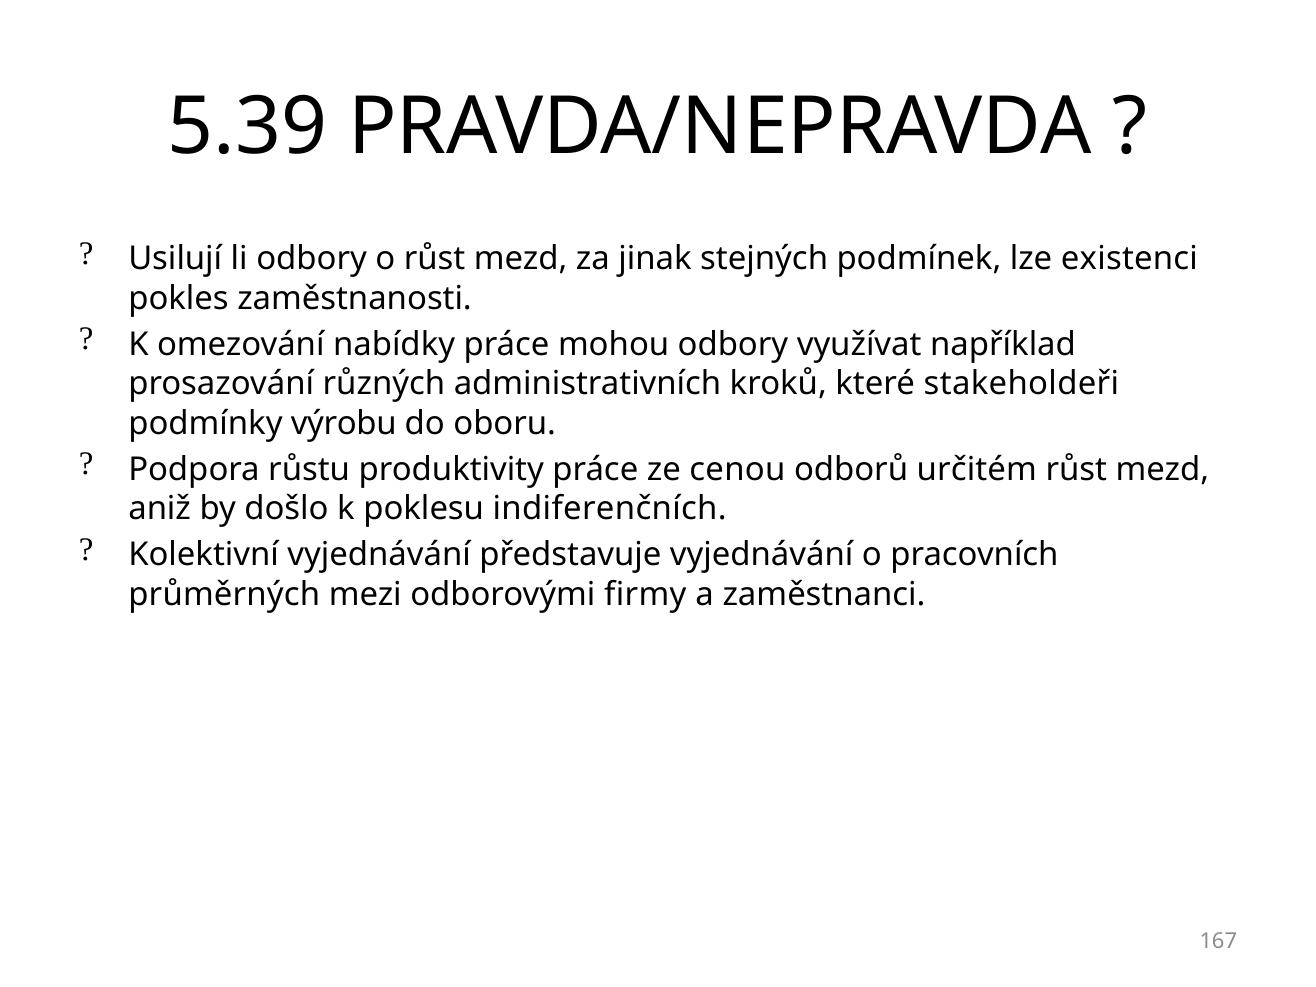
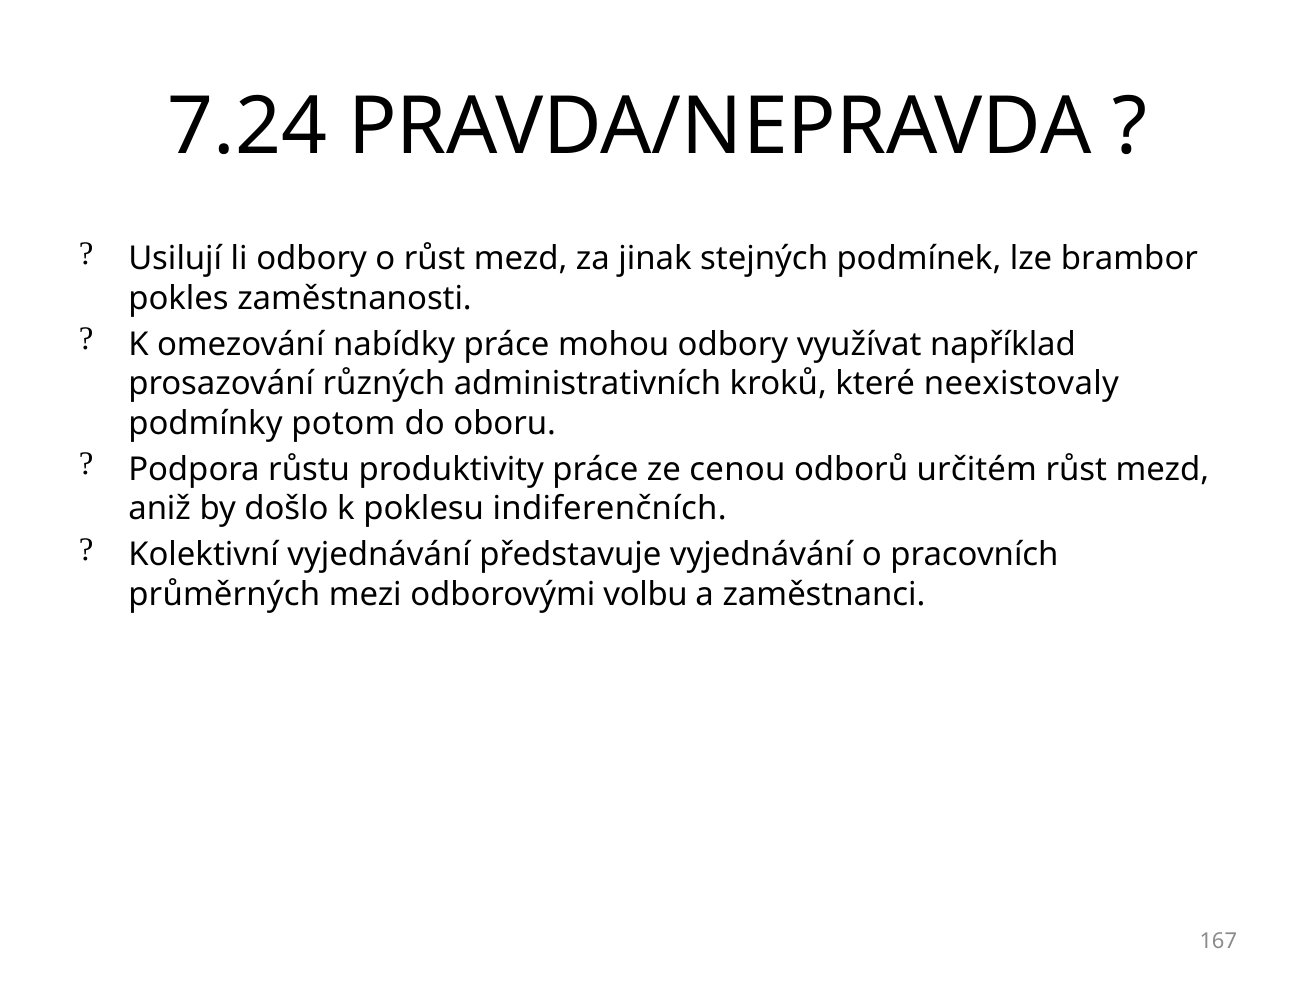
5.39: 5.39 -> 7.24
existenci: existenci -> brambor
stakeholdeři: stakeholdeři -> neexistovaly
výrobu: výrobu -> potom
firmy: firmy -> volbu
